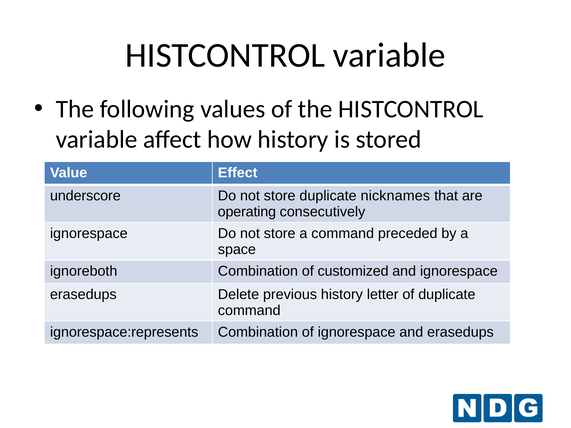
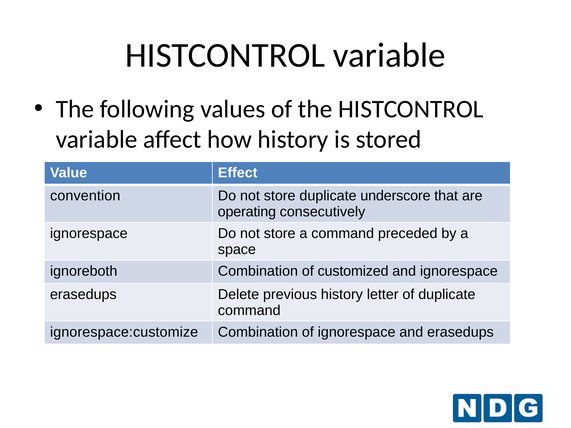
underscore: underscore -> convention
nicknames: nicknames -> underscore
ignorespace:represents: ignorespace:represents -> ignorespace:customize
